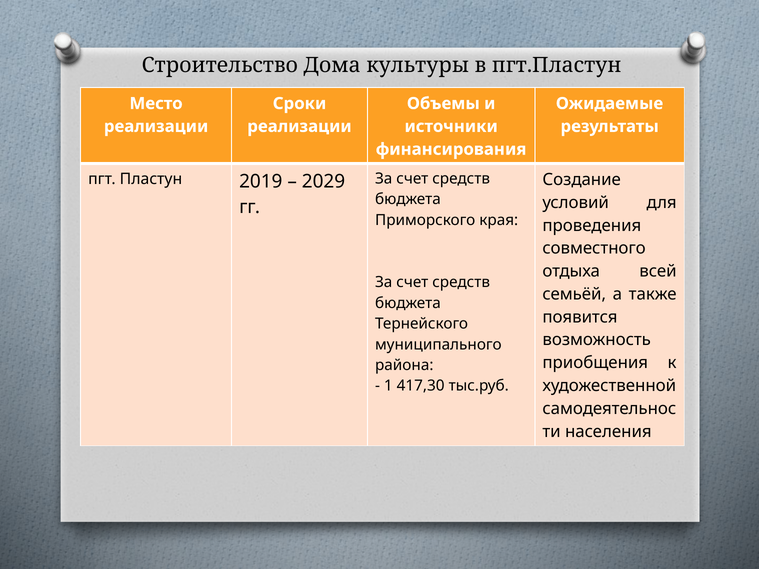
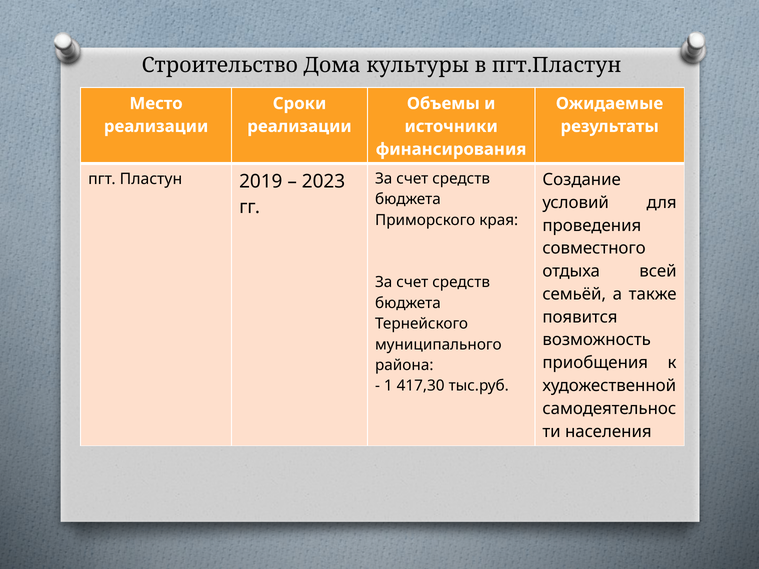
2029: 2029 -> 2023
